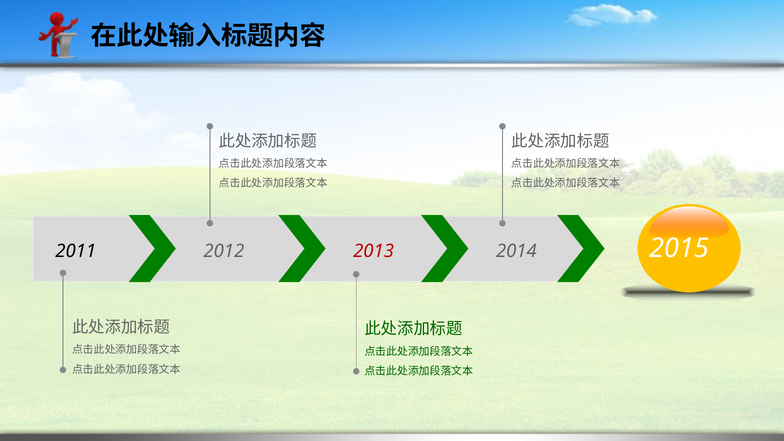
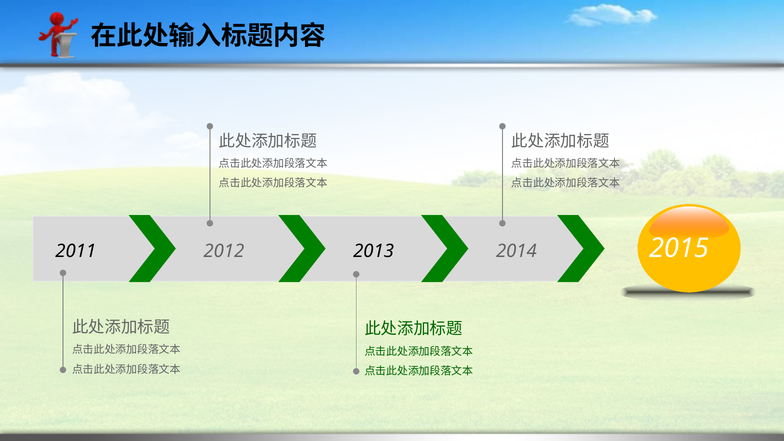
2013 colour: red -> black
